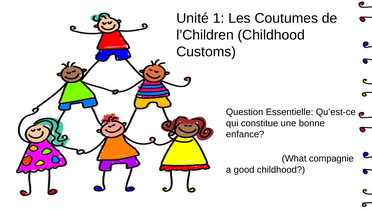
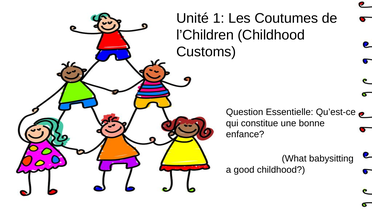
compagnie: compagnie -> babysitting
